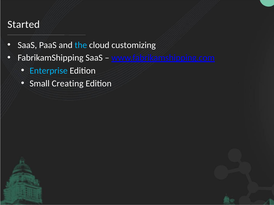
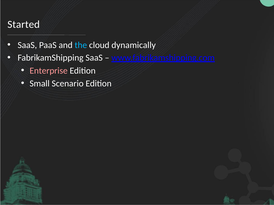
customizing: customizing -> dynamically
Enterprise colour: light blue -> pink
Creating: Creating -> Scenario
